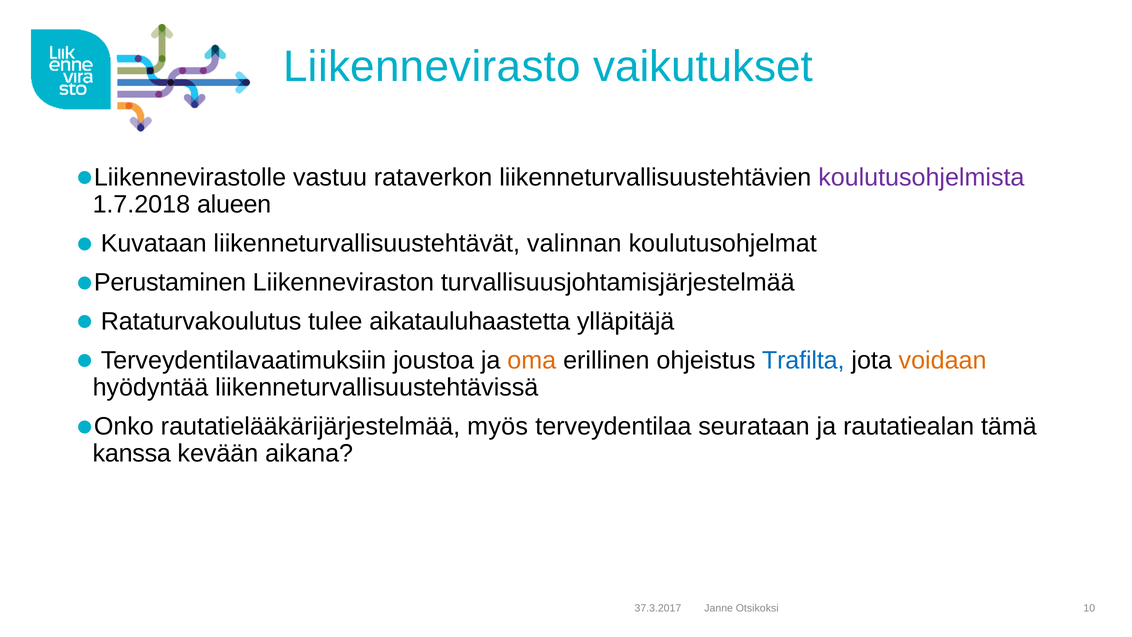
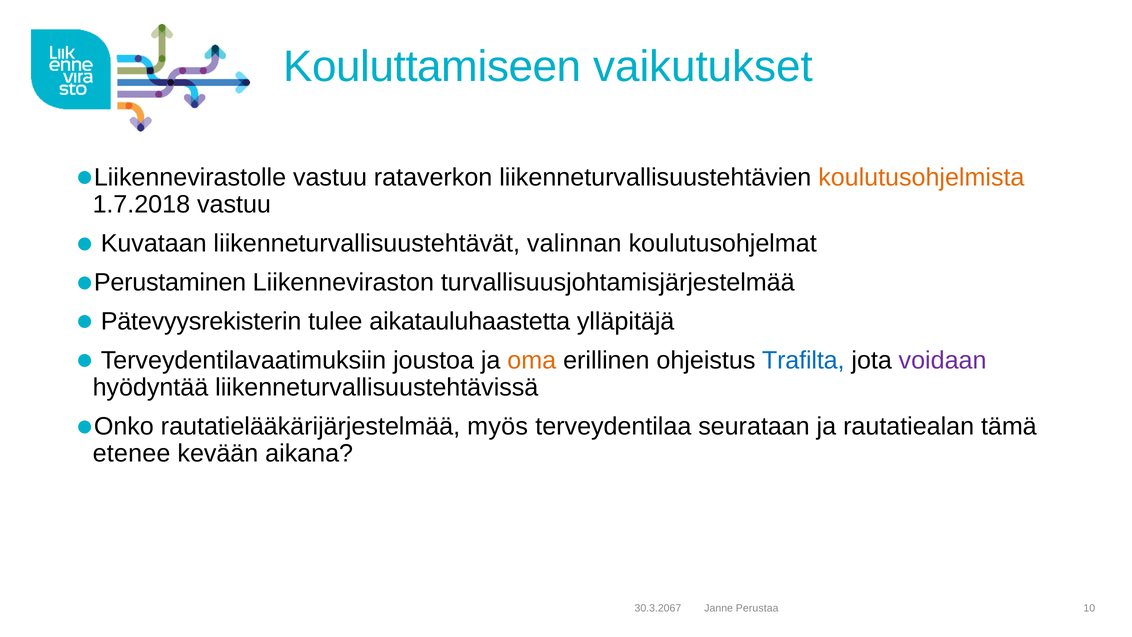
Liikennevirasto: Liikennevirasto -> Kouluttamiseen
koulutusohjelmista colour: purple -> orange
1.7.2018 alueen: alueen -> vastuu
Rataturvakoulutus: Rataturvakoulutus -> Pätevyysrekisterin
voidaan colour: orange -> purple
kanssa: kanssa -> etenee
37.3.2017: 37.3.2017 -> 30.3.2067
Otsikoksi: Otsikoksi -> Perustaa
